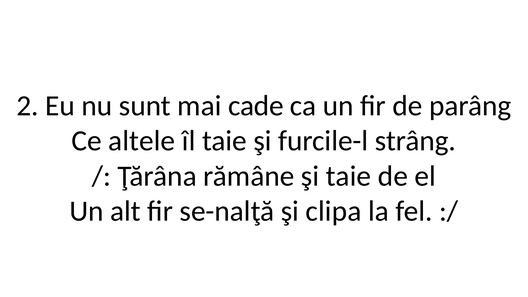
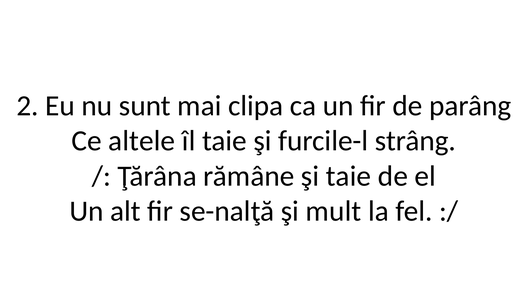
cade: cade -> clipa
clipa: clipa -> mult
